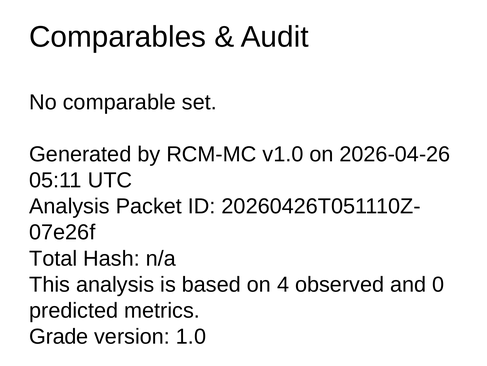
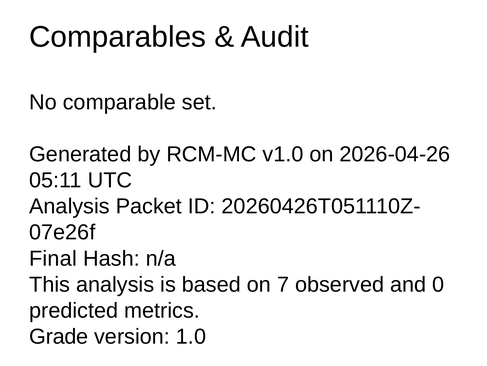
Total: Total -> Final
4: 4 -> 7
